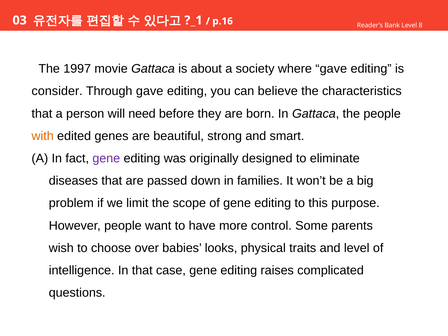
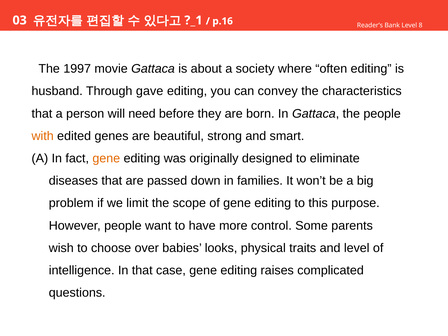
where gave: gave -> often
consider: consider -> husband
believe: believe -> convey
gene at (106, 158) colour: purple -> orange
